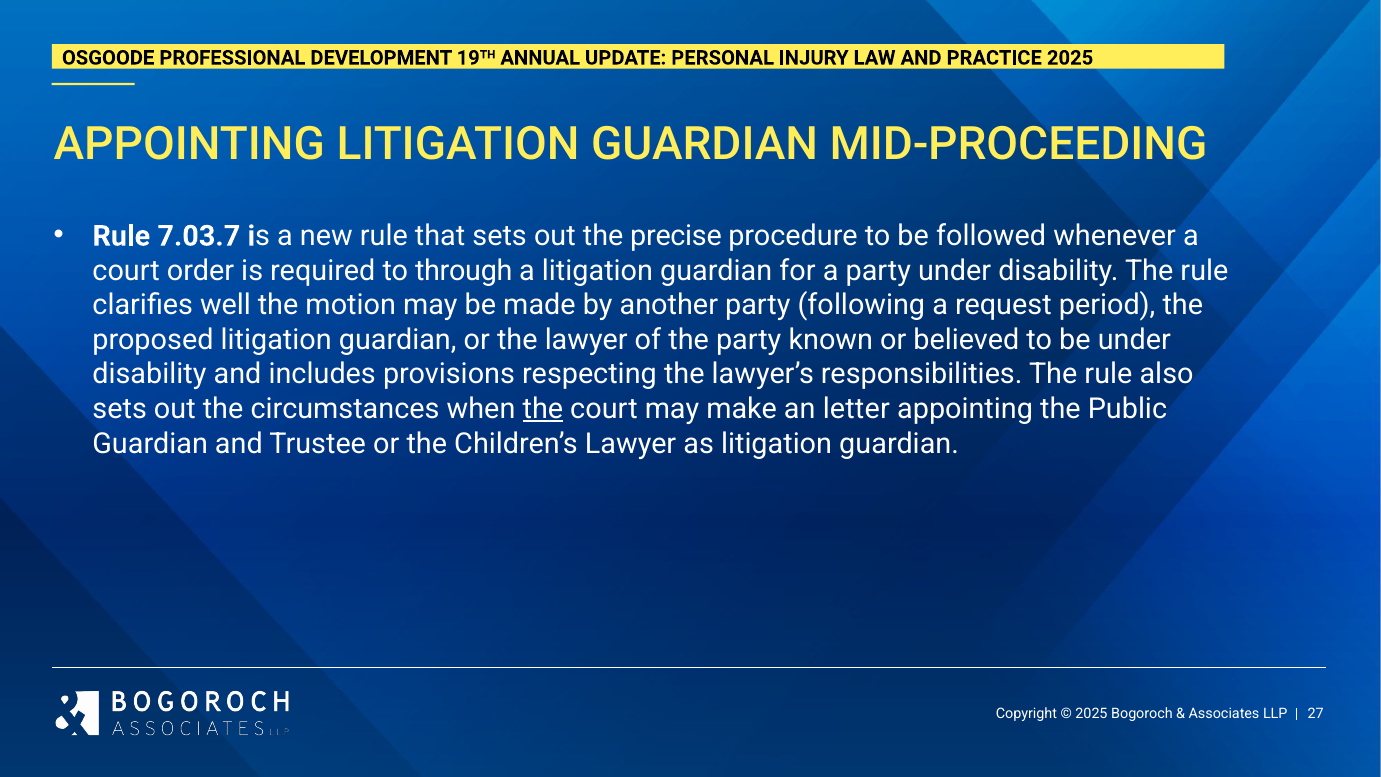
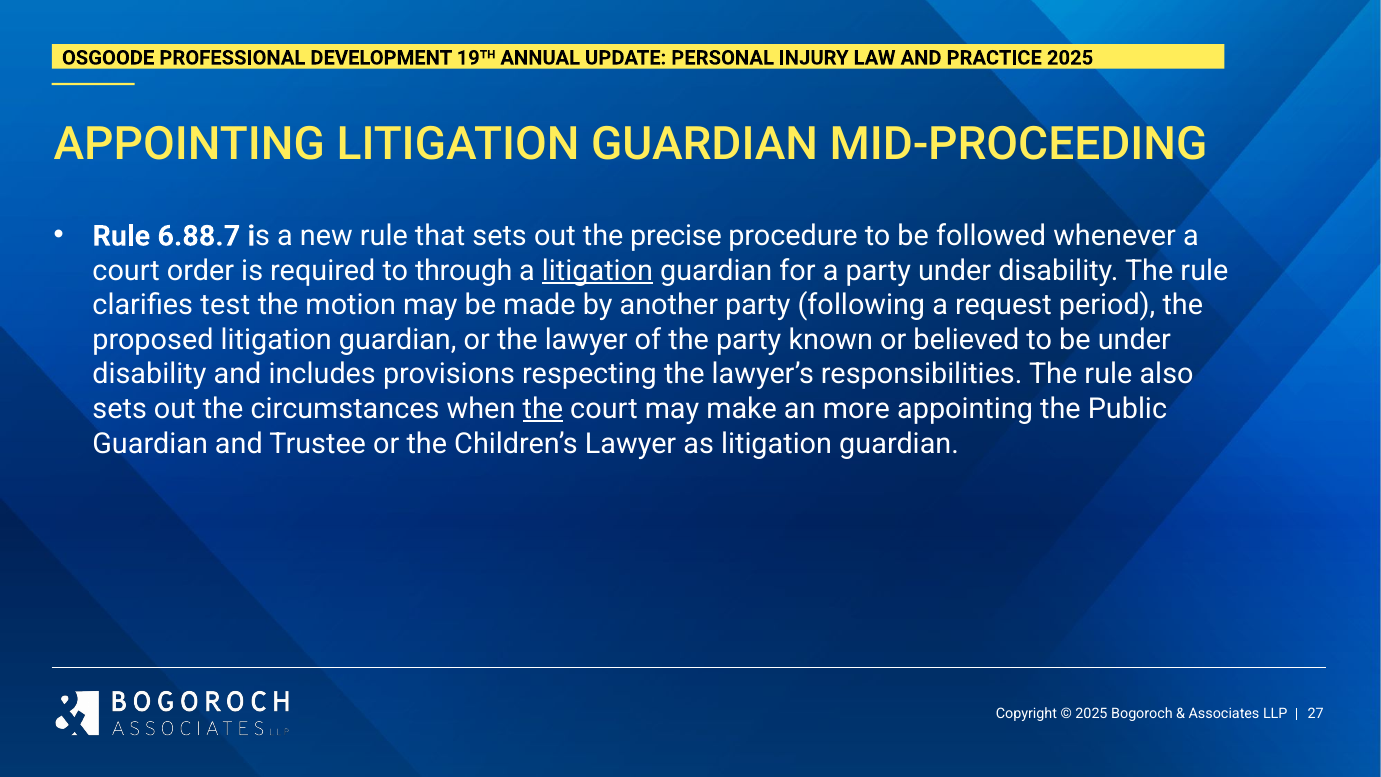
7.03.7: 7.03.7 -> 6.88.7
litigation at (597, 271) underline: none -> present
well: well -> test
letter: letter -> more
